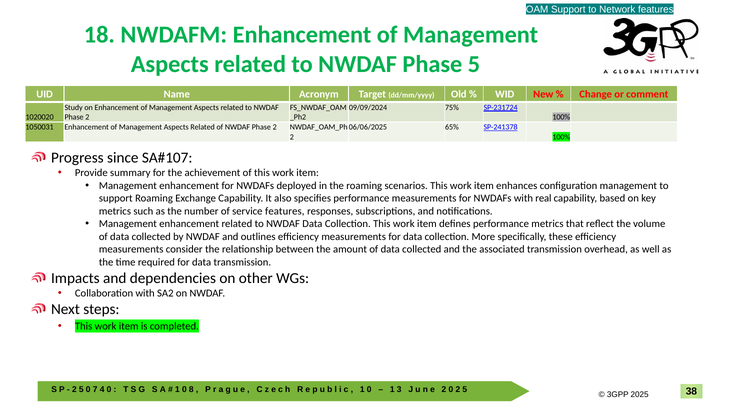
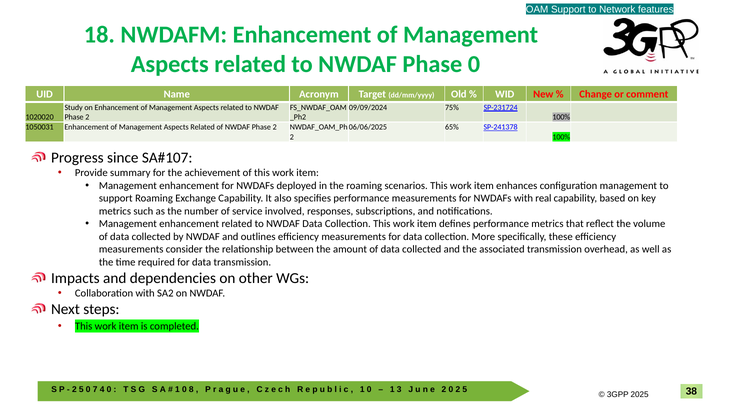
Phase 5: 5 -> 0
service features: features -> involved
